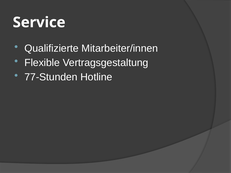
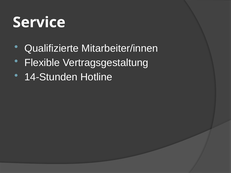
77-Stunden: 77-Stunden -> 14-Stunden
